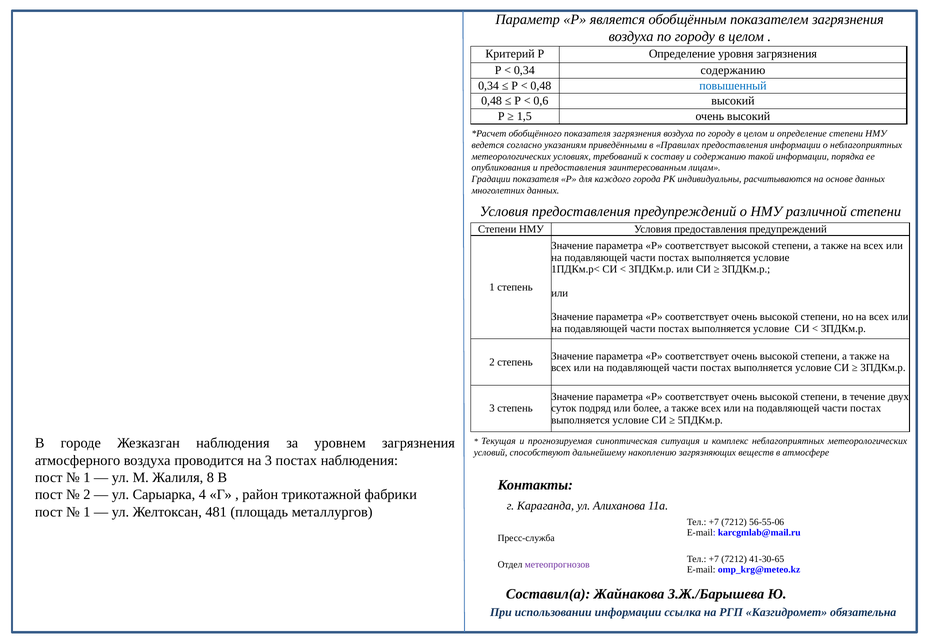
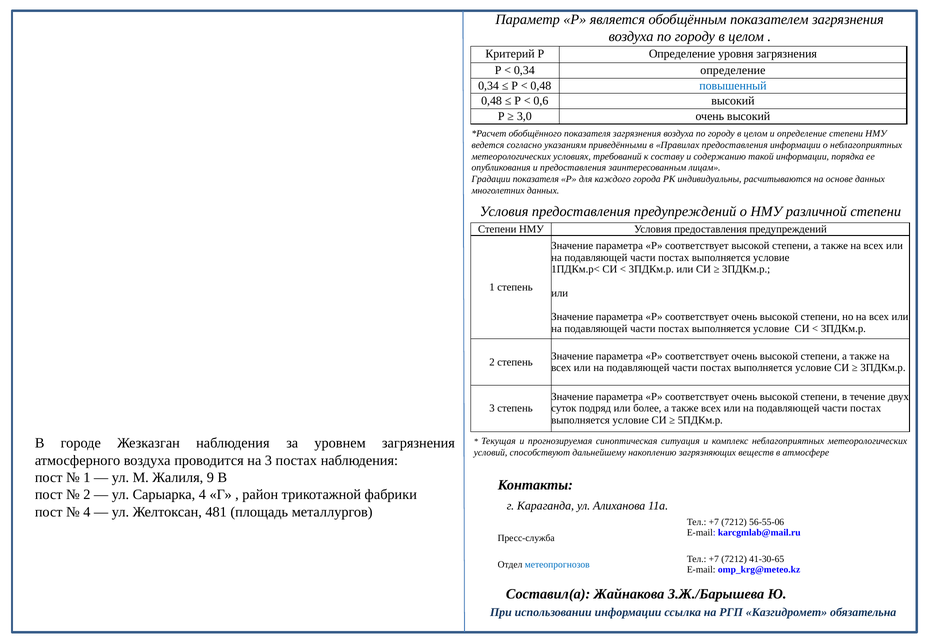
0,34 содержанию: содержанию -> определение
1,5: 1,5 -> 3,0
8: 8 -> 9
1 at (87, 512): 1 -> 4
метеопрогнозов colour: purple -> blue
